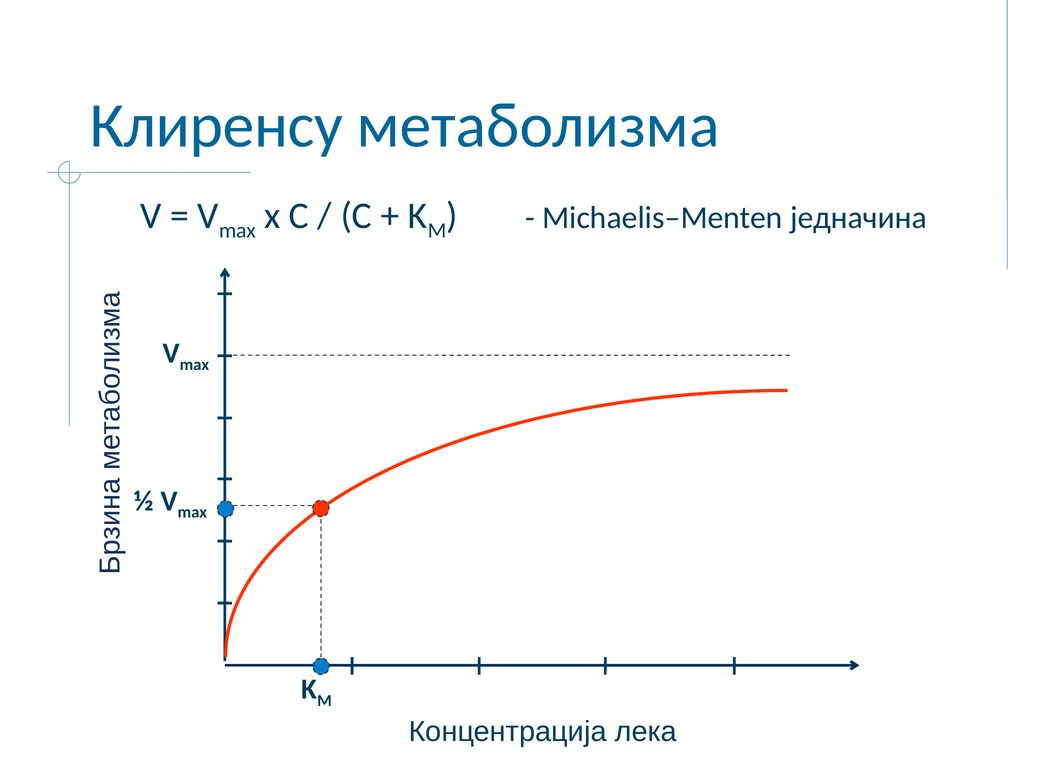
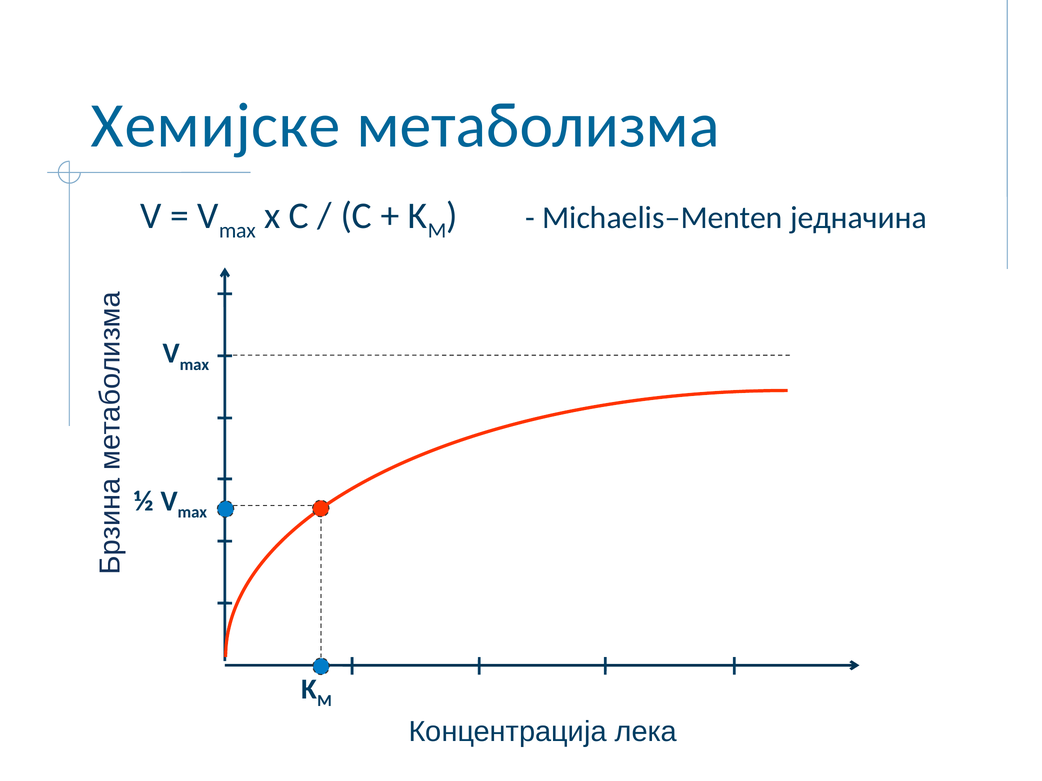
Клиренсу: Клиренсу -> Хемијске
